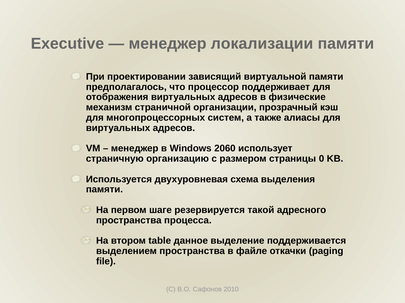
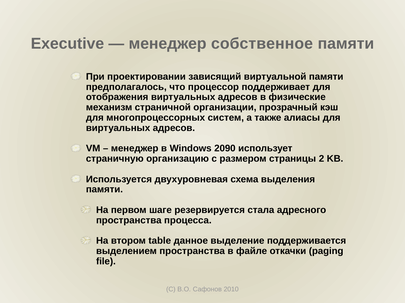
локализации: локализации -> собственное
2060: 2060 -> 2090
0: 0 -> 2
такой: такой -> стала
